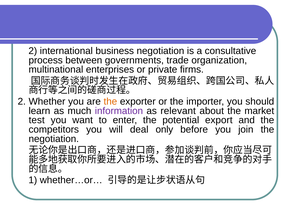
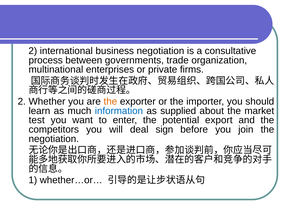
information colour: purple -> blue
relevant: relevant -> supplied
only: only -> sign
